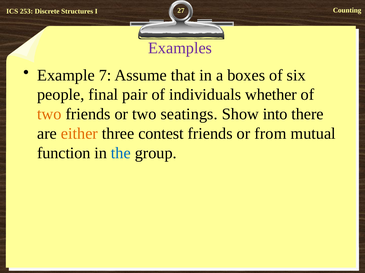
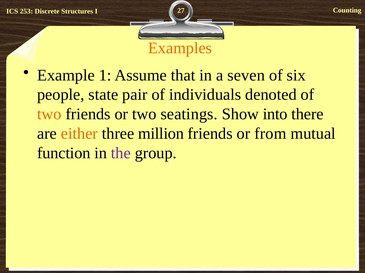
Examples colour: purple -> orange
7: 7 -> 1
boxes: boxes -> seven
final: final -> state
whether: whether -> denoted
contest: contest -> million
the colour: blue -> purple
